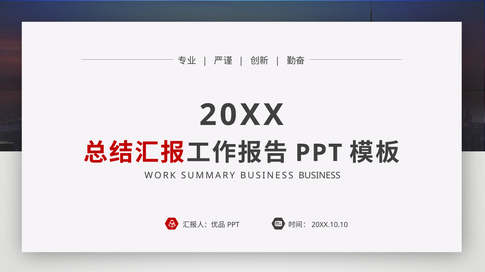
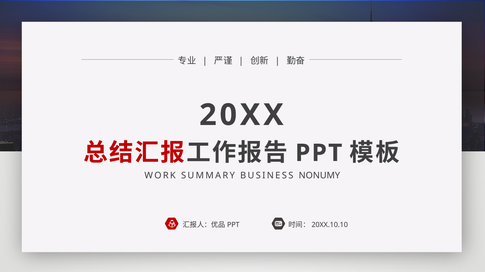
BUSINESS BUSINESS: BUSINESS -> NONUMY
